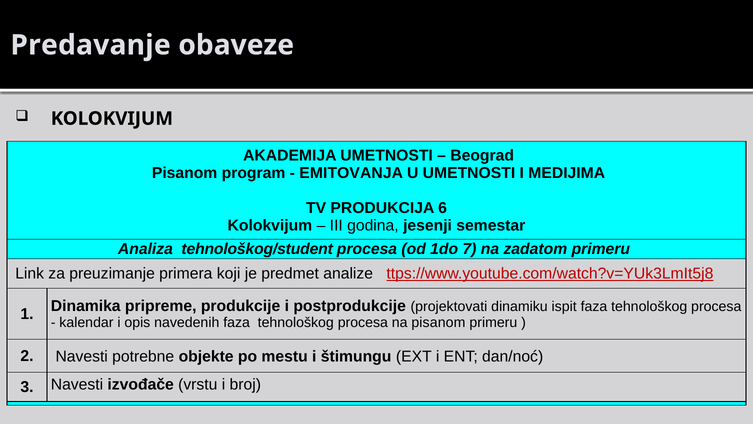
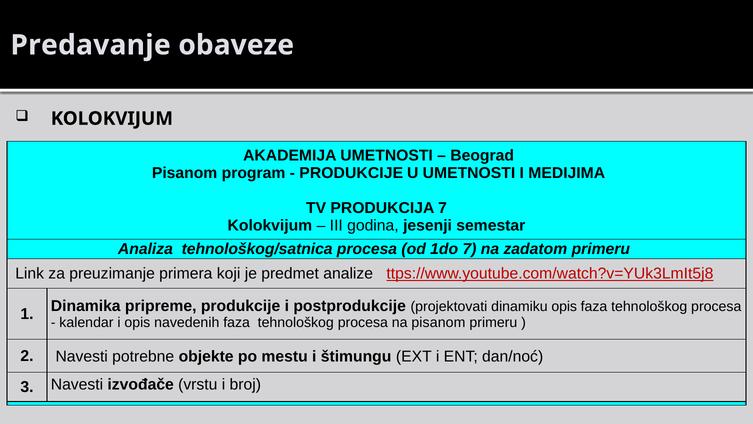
EMITOVANJA at (351, 173): EMITOVANJA -> PRODUKCIJE
PRODUKCIJA 6: 6 -> 7
tehnološkog/student: tehnološkog/student -> tehnološkog/satnica
dinamiku ispit: ispit -> opis
